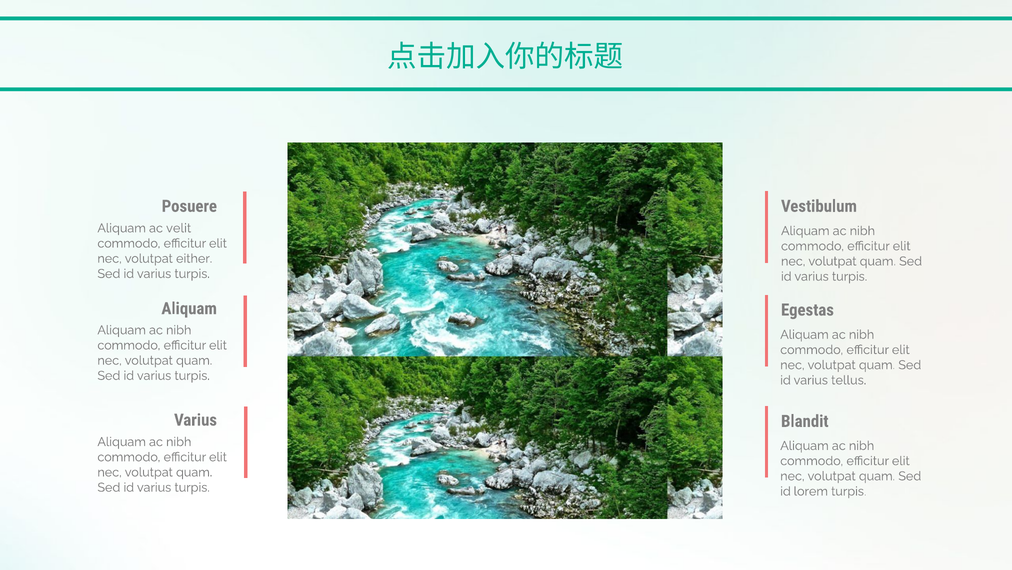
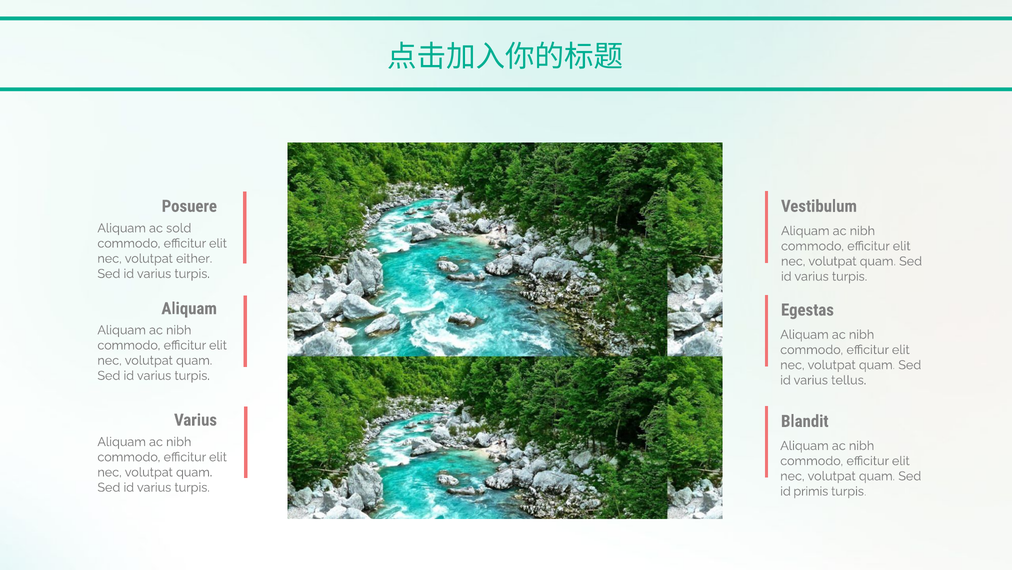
velit: velit -> sold
lorem: lorem -> primis
